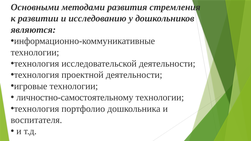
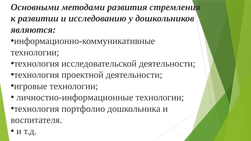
личностно-самостоятельному: личностно-самостоятельному -> личностно-информационные
